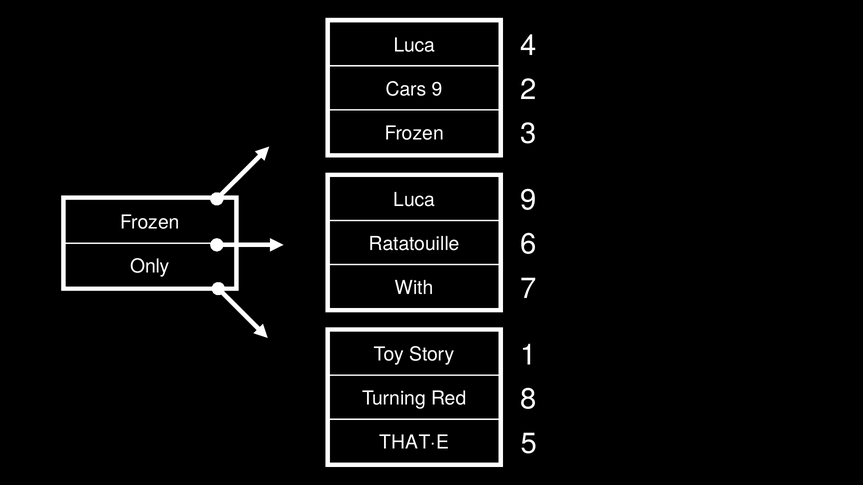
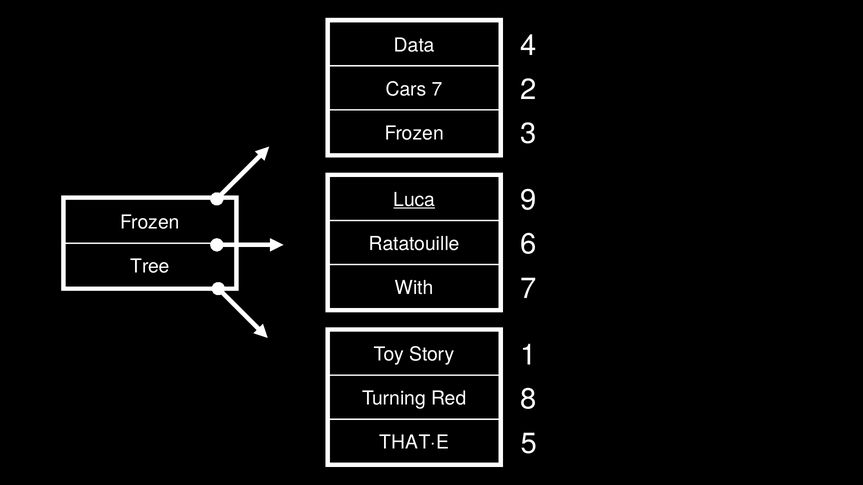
Luca at (414, 45): Luca -> Data
Cars 9: 9 -> 7
Luca at (414, 200) underline: none -> present
Only: Only -> Tree
